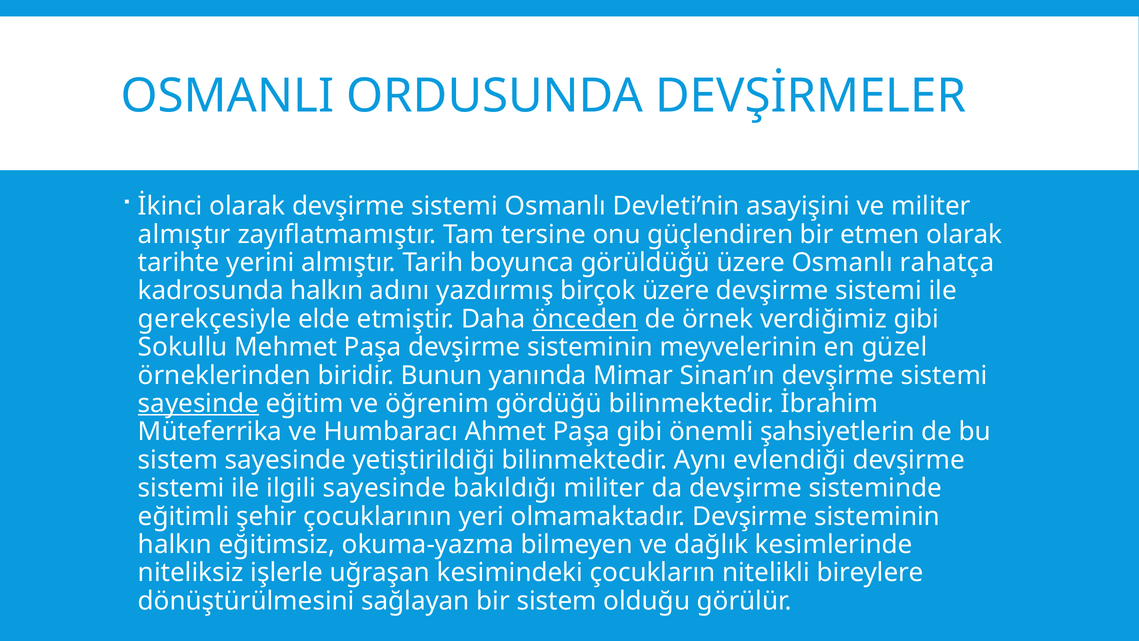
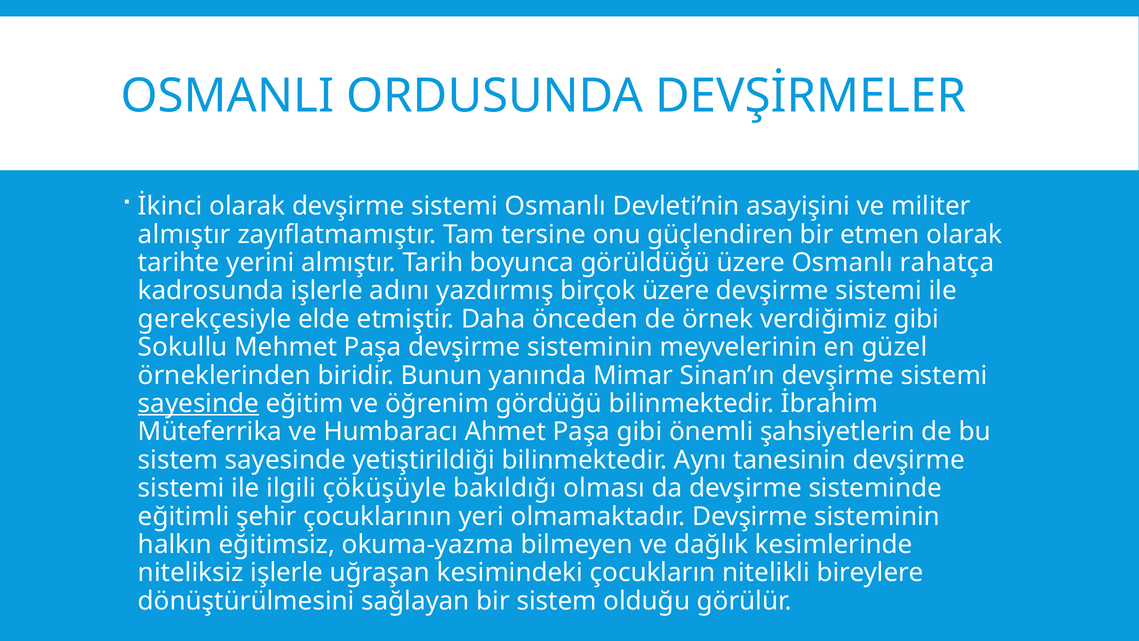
kadrosunda halkın: halkın -> işlerle
önceden underline: present -> none
evlendiği: evlendiği -> tanesinin
ilgili sayesinde: sayesinde -> çöküşüyle
bakıldığı militer: militer -> olması
